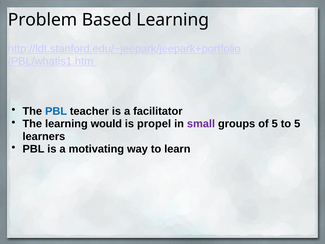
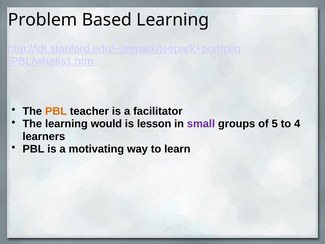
PBL at (56, 111) colour: blue -> orange
propel: propel -> lesson
to 5: 5 -> 4
